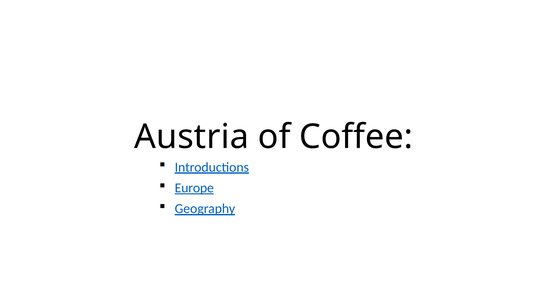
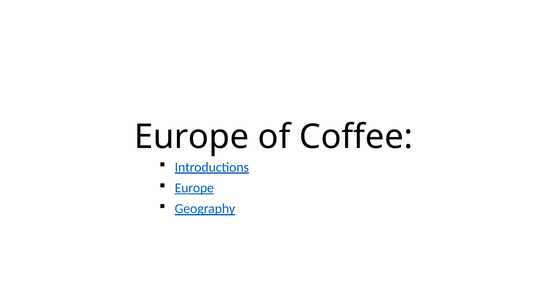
Austria at (191, 137): Austria -> Europe
